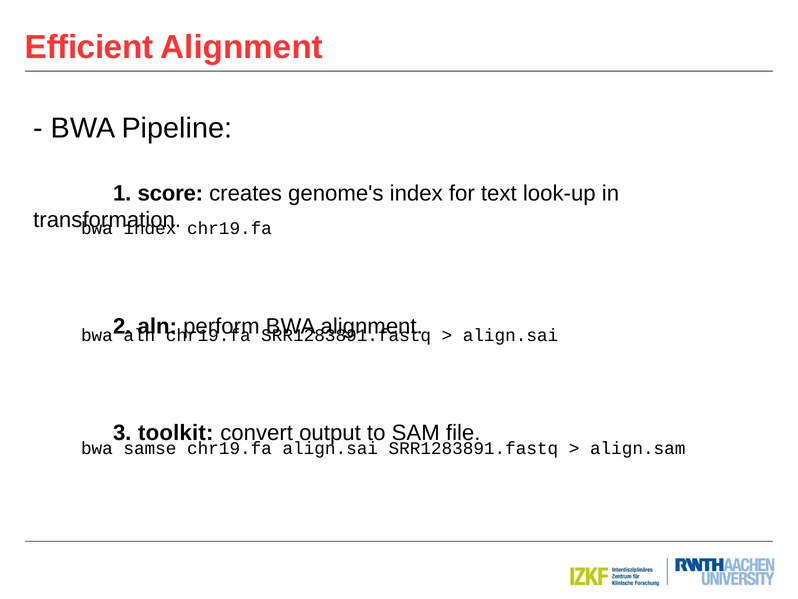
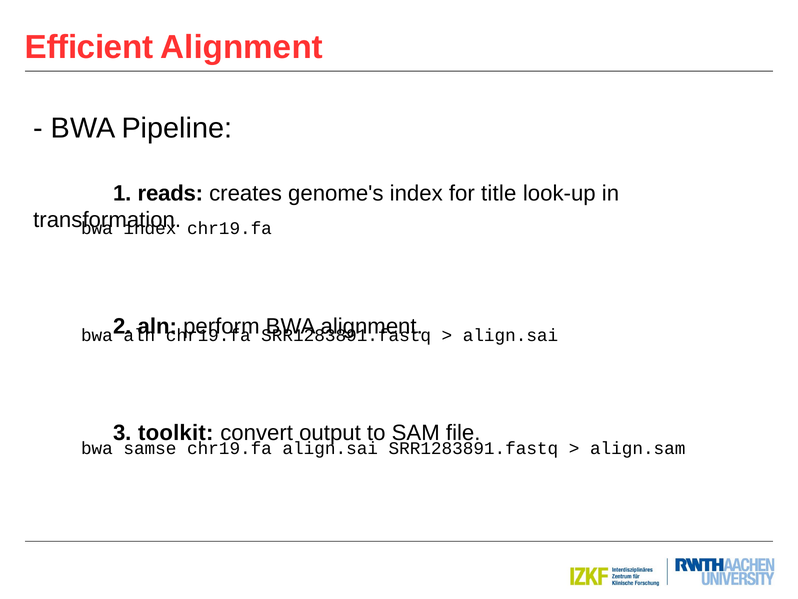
score: score -> reads
text: text -> title
